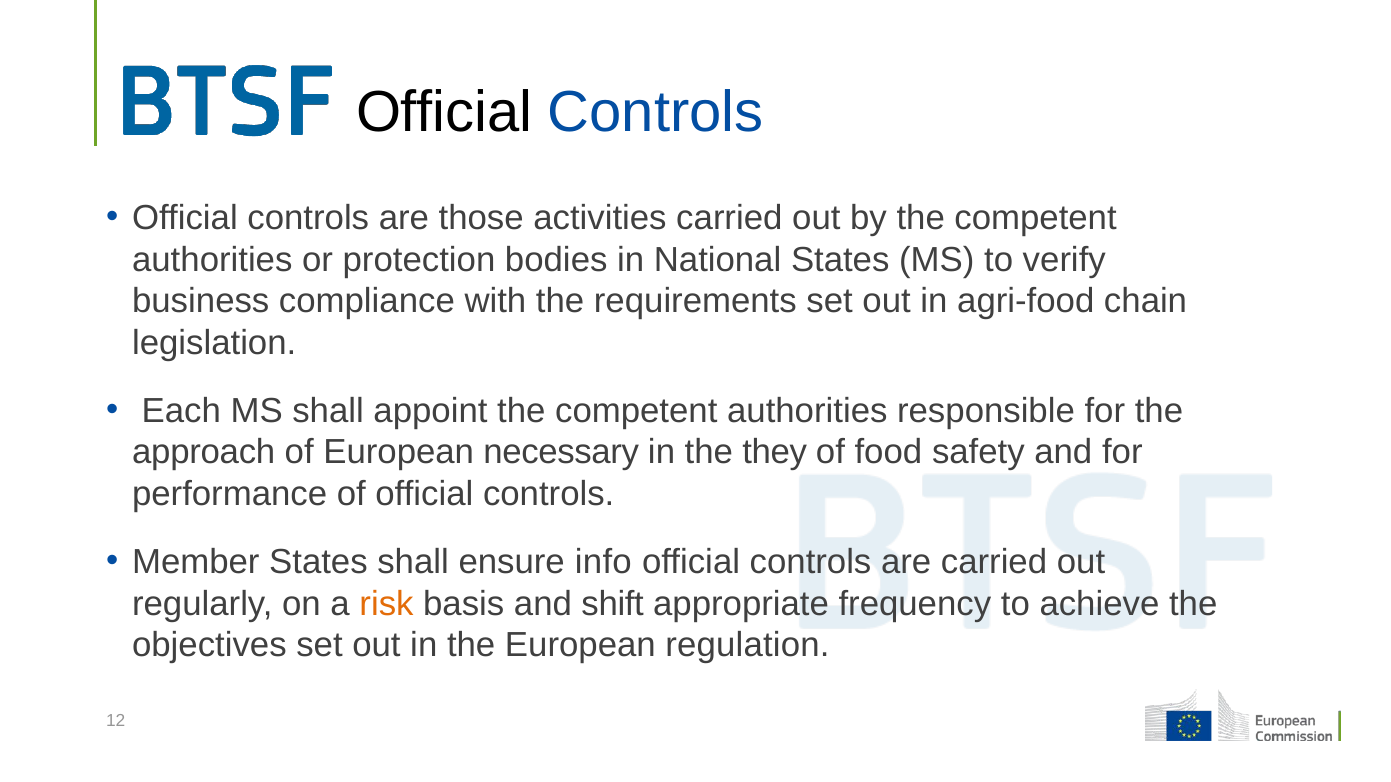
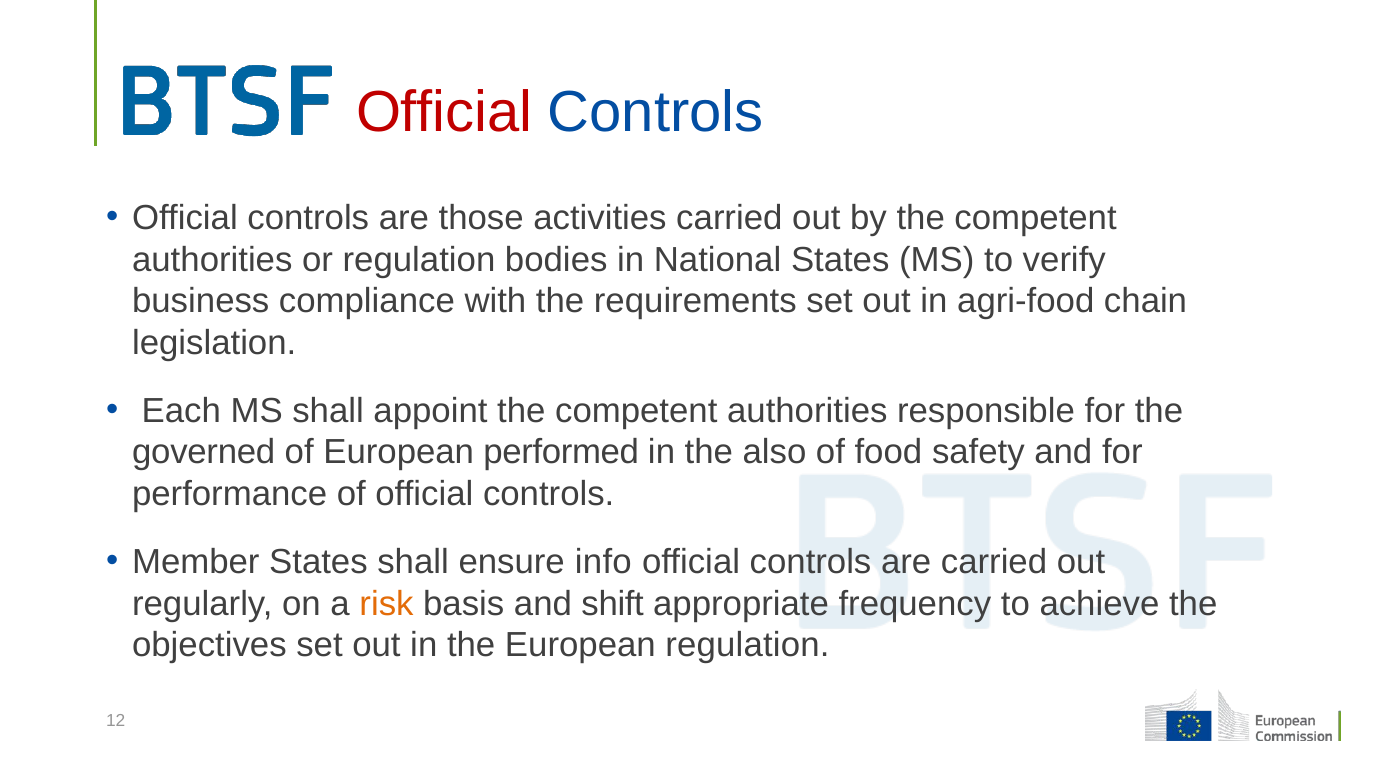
Official at (444, 113) colour: black -> red
or protection: protection -> regulation
approach: approach -> governed
necessary: necessary -> performed
they: they -> also
